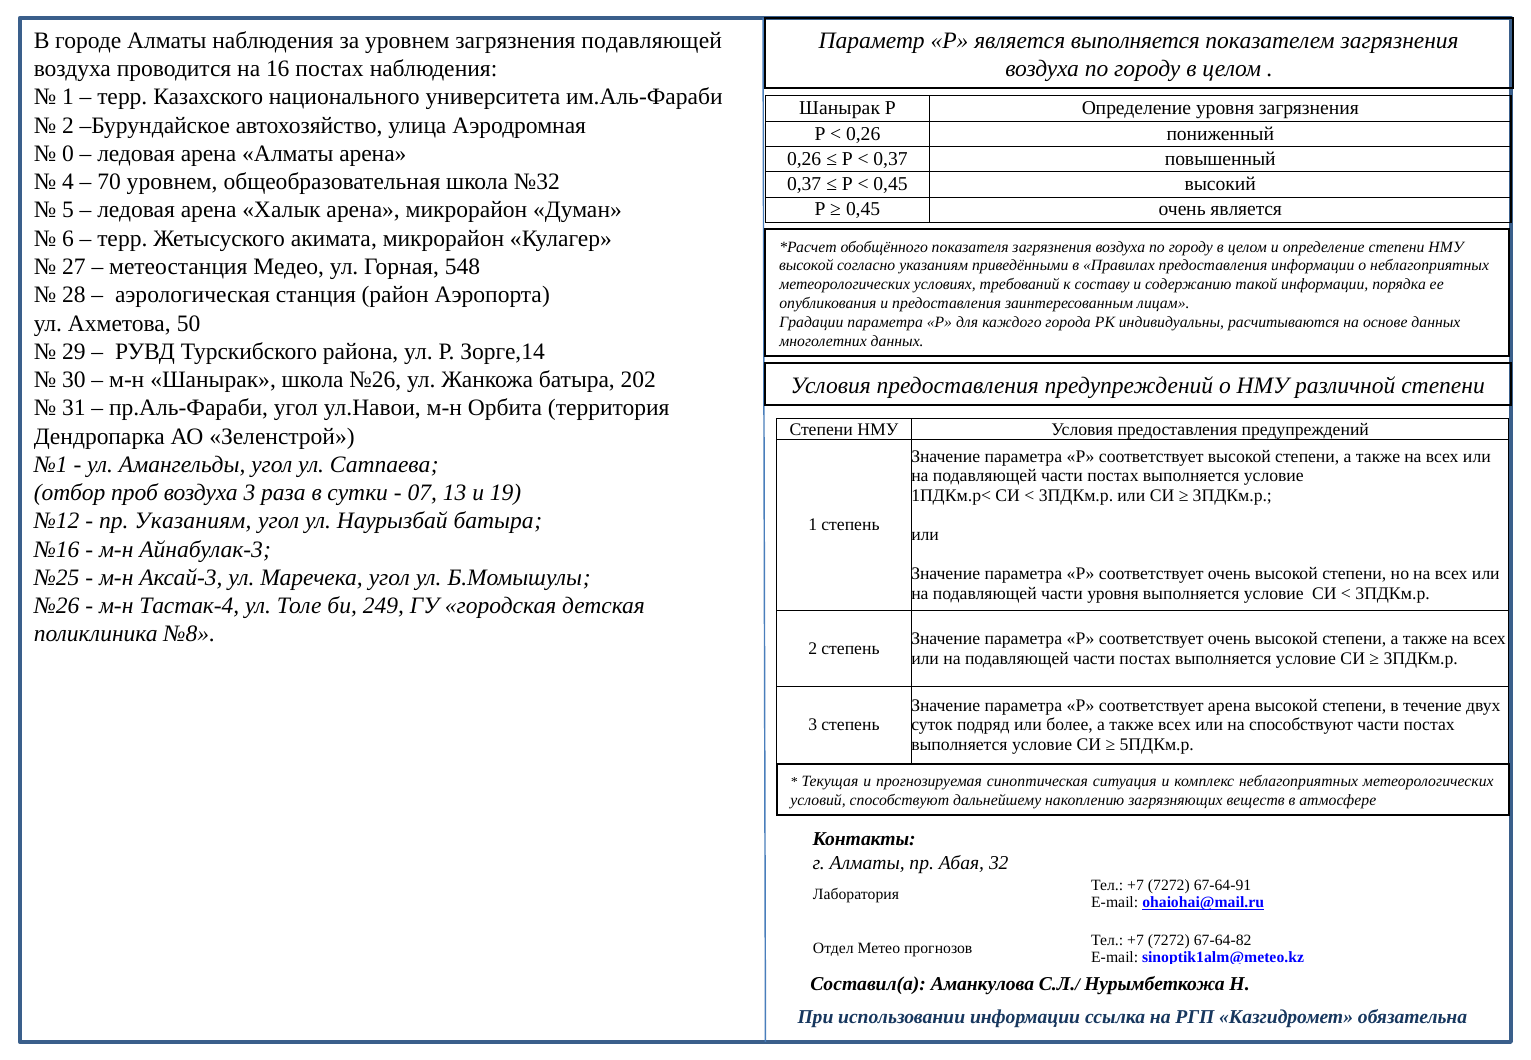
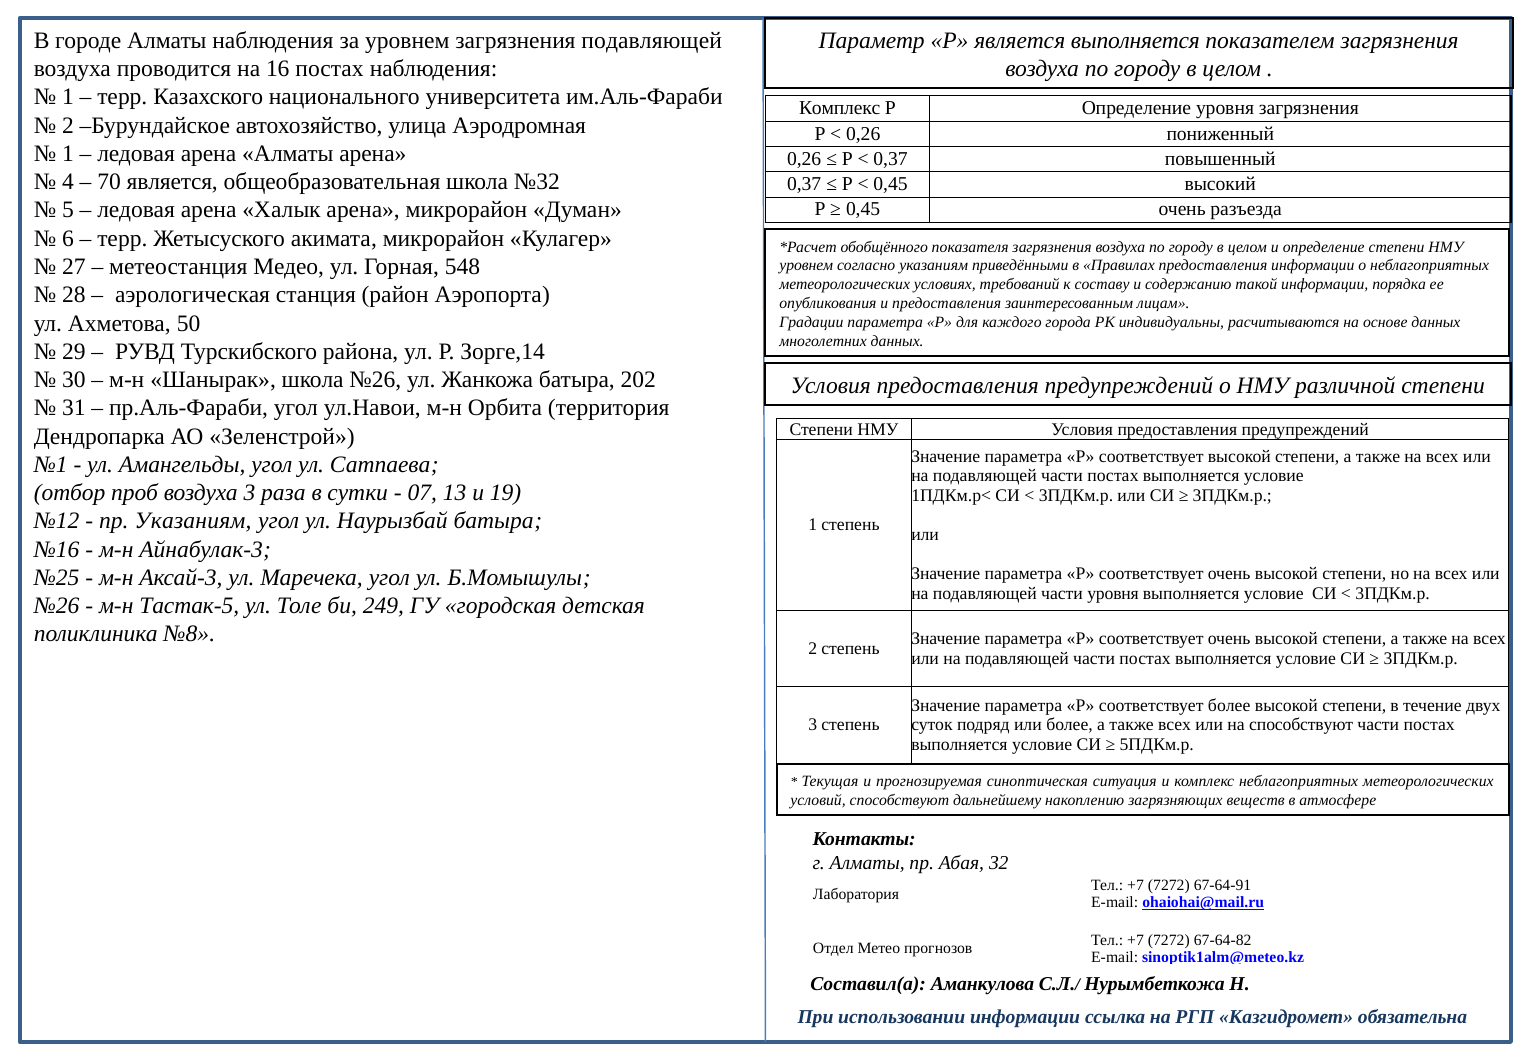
Шанырак at (840, 108): Шанырак -> Комплекс
0 at (68, 154): 0 -> 1
70 уровнем: уровнем -> является
очень является: является -> разъезда
высокой at (806, 266): высокой -> уровнем
Тастак-4: Тастак-4 -> Тастак-5
соответствует арена: арена -> более
